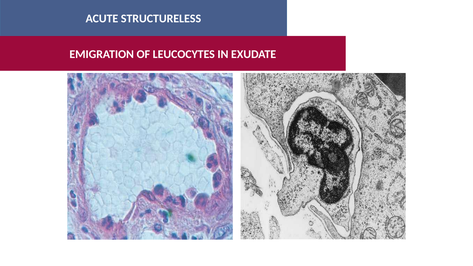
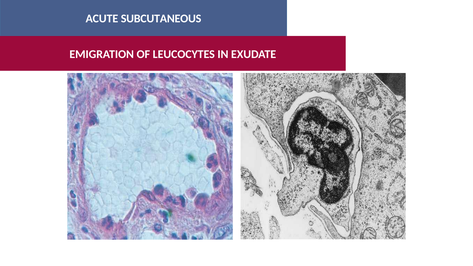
STRUCTURELESS: STRUCTURELESS -> SUBCUTANEOUS
